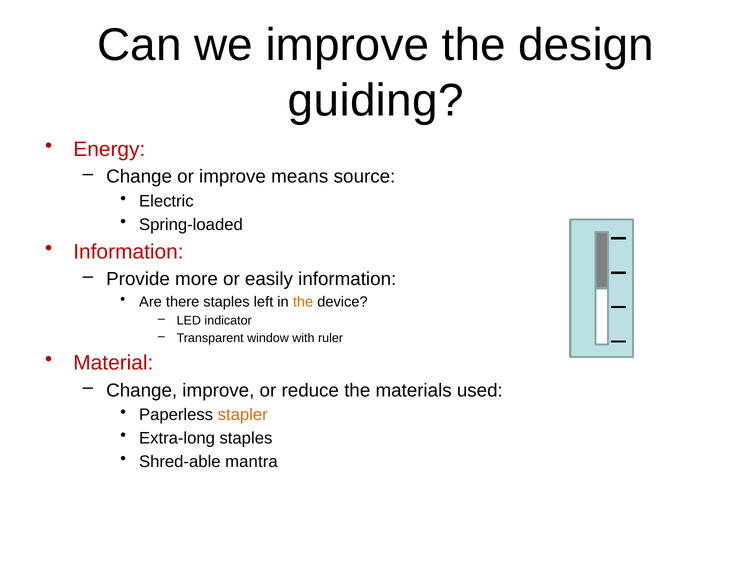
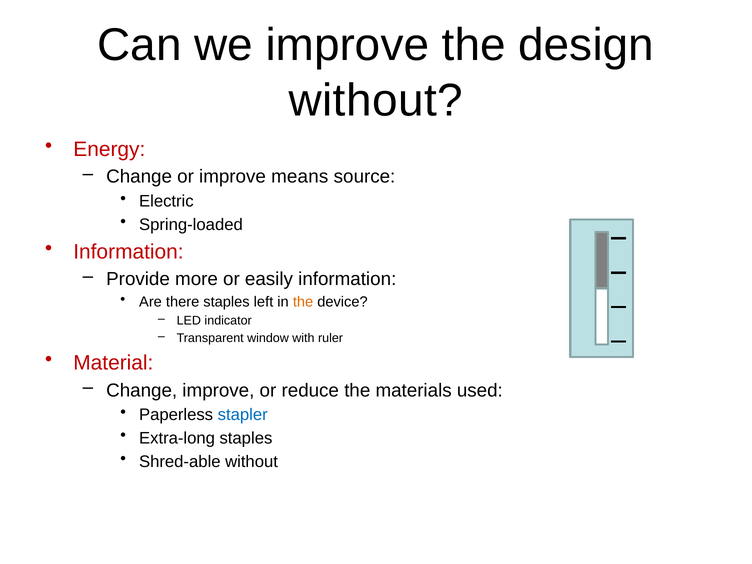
guiding at (376, 100): guiding -> without
stapler colour: orange -> blue
Shred-able mantra: mantra -> without
